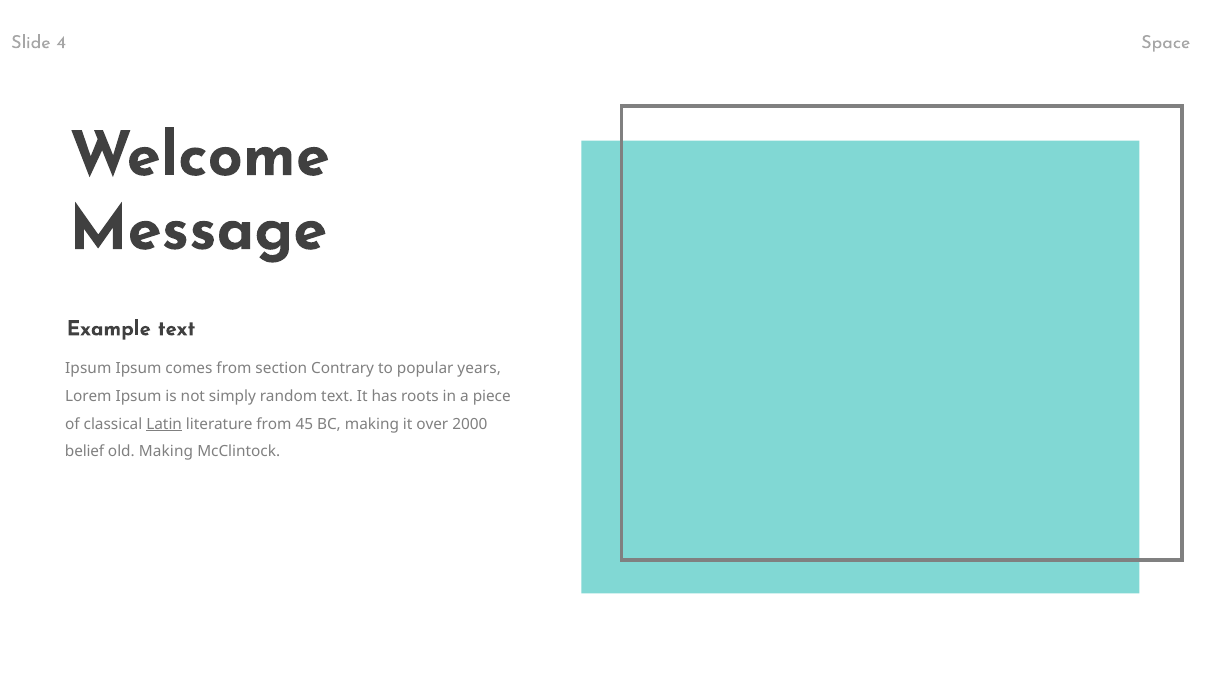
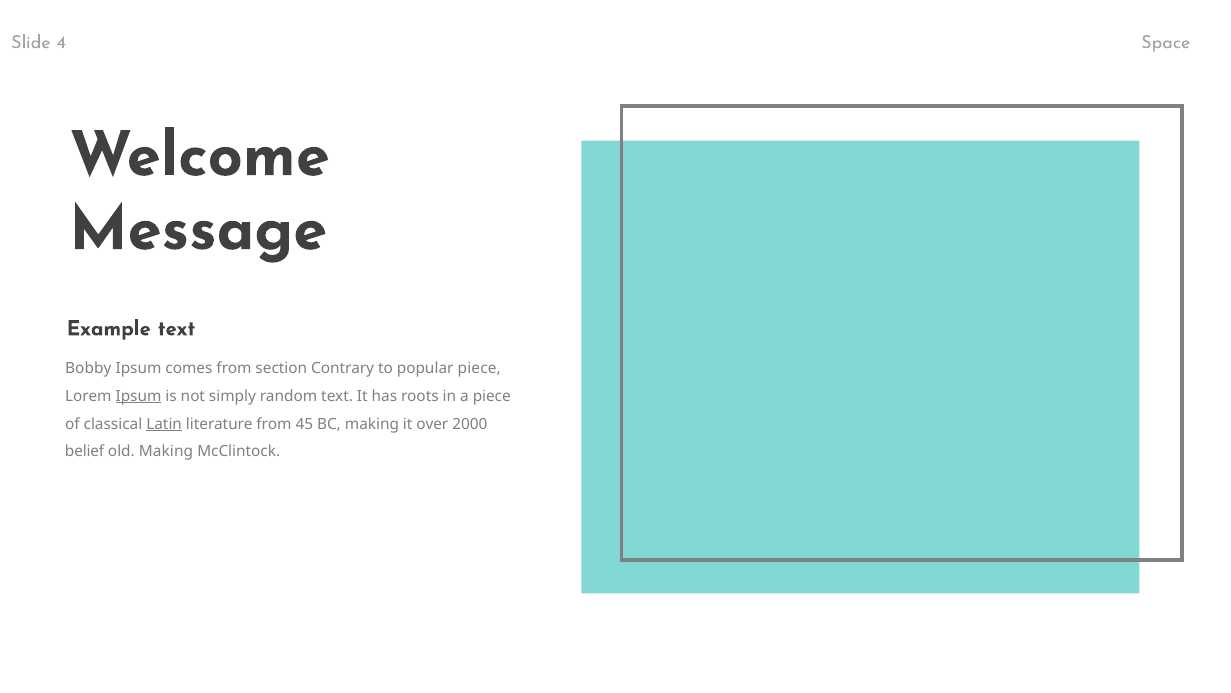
Ipsum at (88, 368): Ipsum -> Bobby
popular years: years -> piece
Ipsum at (139, 396) underline: none -> present
